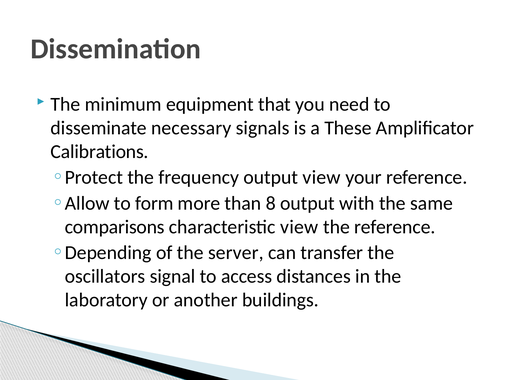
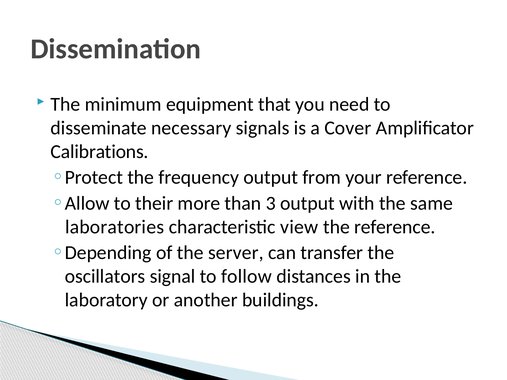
These: These -> Cover
output view: view -> from
form: form -> their
8: 8 -> 3
comparisons: comparisons -> laboratories
access: access -> follow
